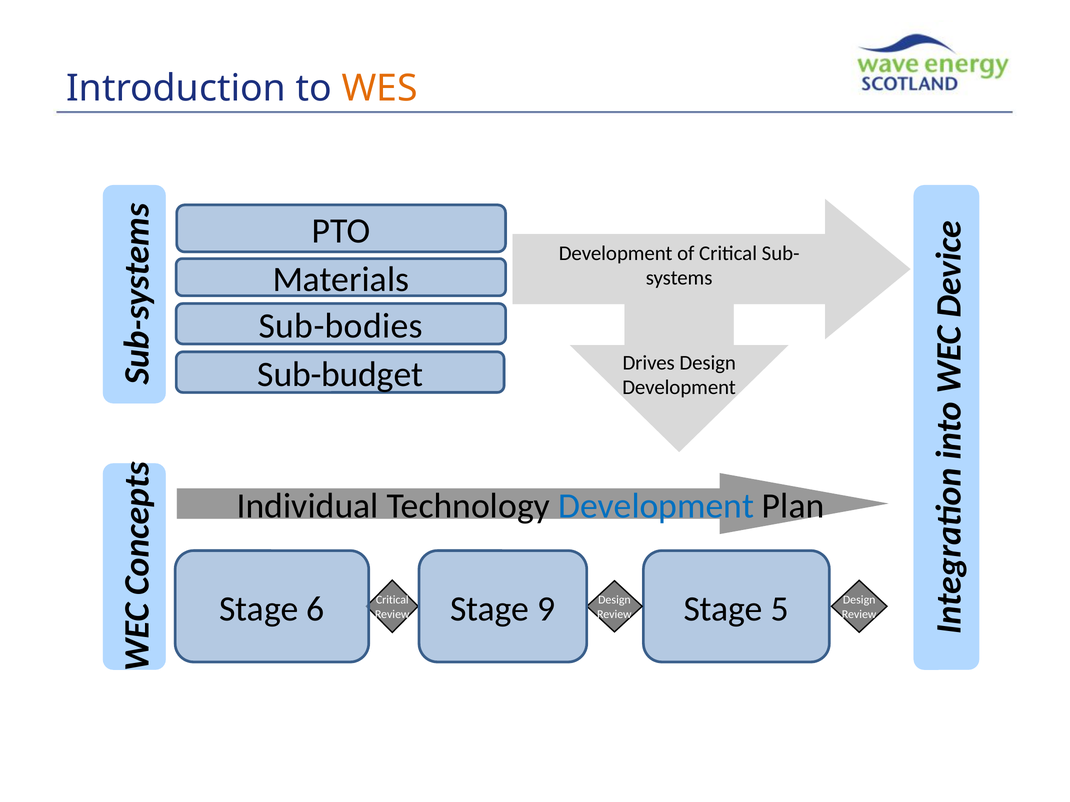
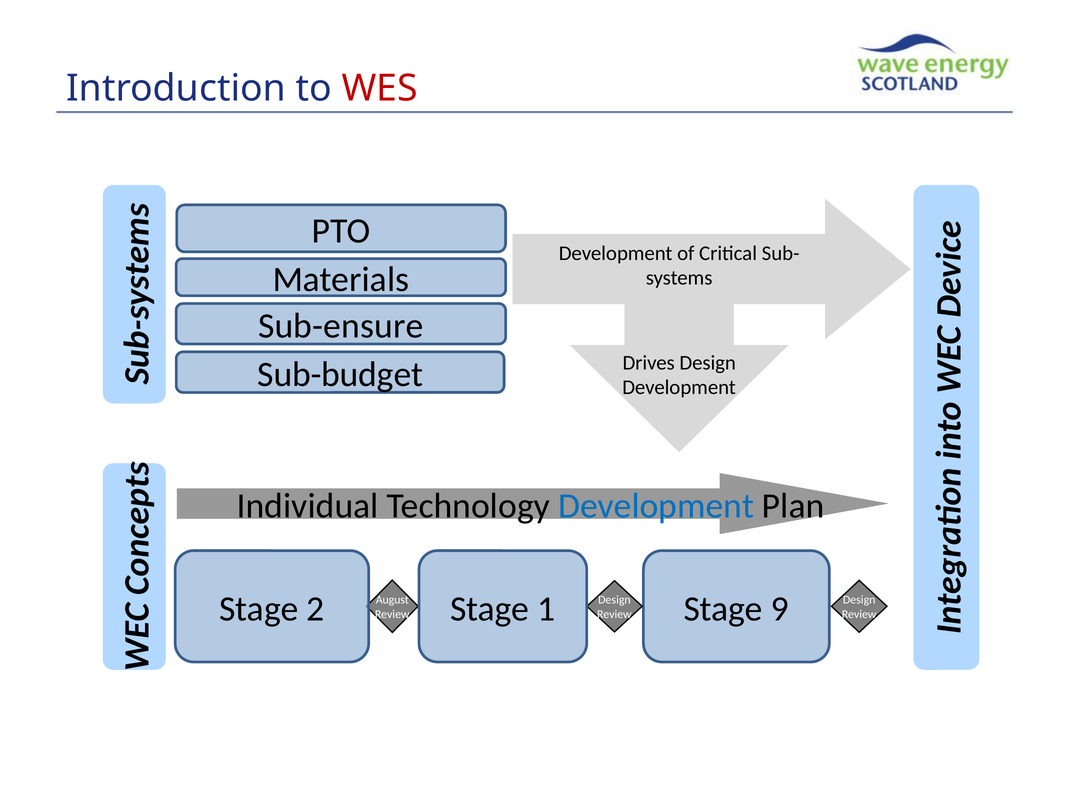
WES colour: orange -> red
Sub-bodies: Sub-bodies -> Sub-ensure
6: 6 -> 2
9: 9 -> 1
5: 5 -> 9
Critical at (392, 600): Critical -> August
